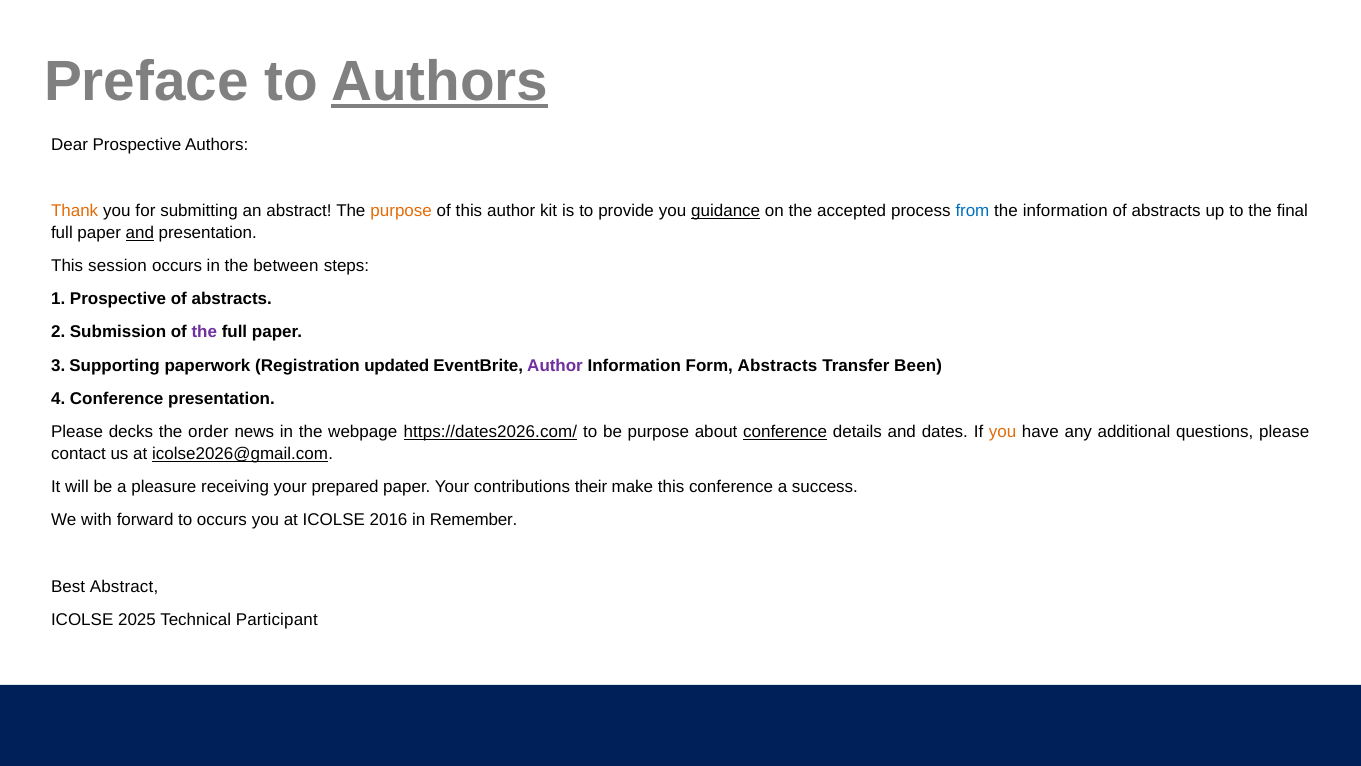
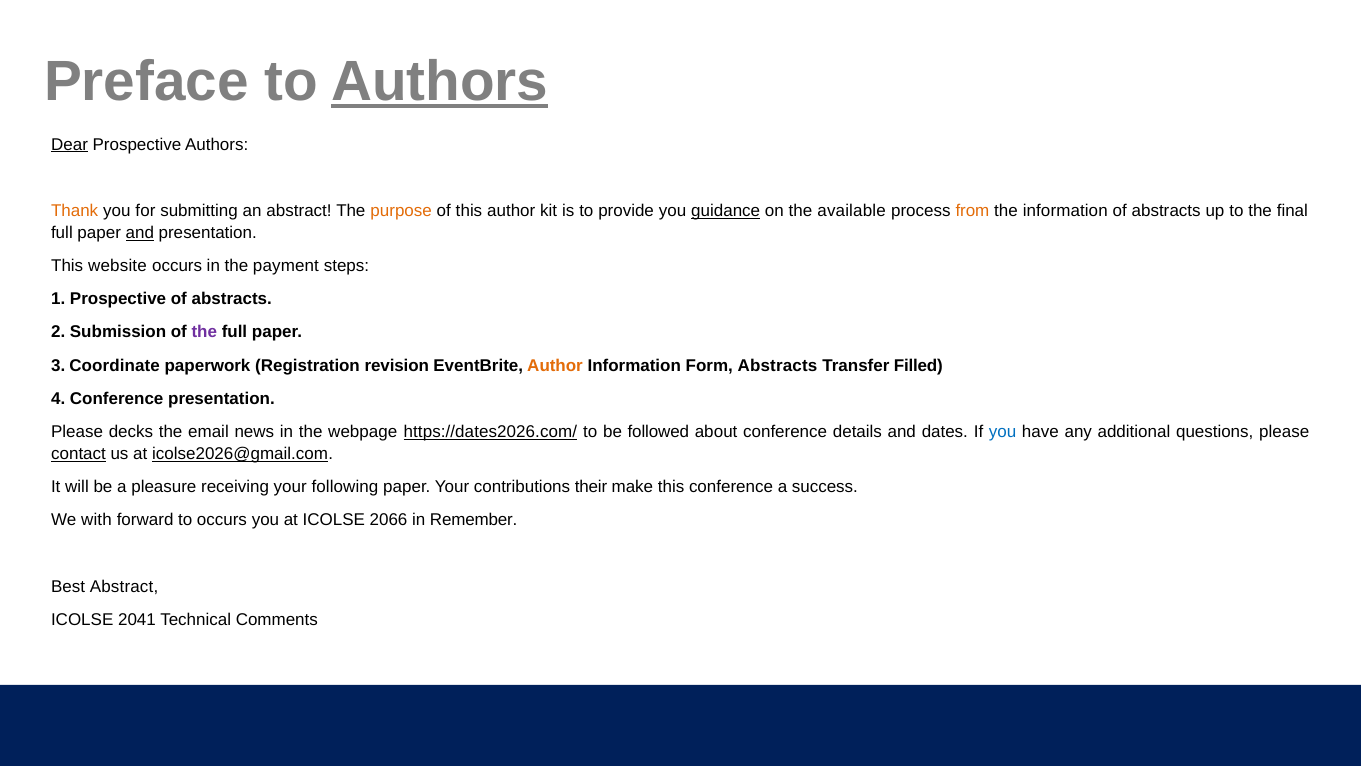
Dear underline: none -> present
accepted: accepted -> available
from colour: blue -> orange
session: session -> website
between: between -> payment
Supporting: Supporting -> Coordinate
updated: updated -> revision
Author at (555, 365) colour: purple -> orange
Been: Been -> Filled
order: order -> email
be purpose: purpose -> followed
conference at (785, 432) underline: present -> none
you at (1003, 432) colour: orange -> blue
contact underline: none -> present
prepared: prepared -> following
2016: 2016 -> 2066
2025: 2025 -> 2041
Participant: Participant -> Comments
